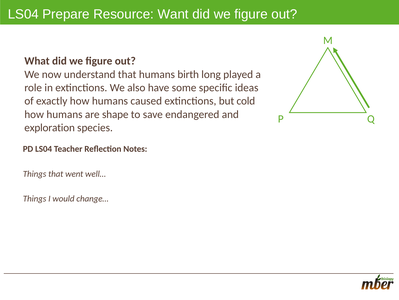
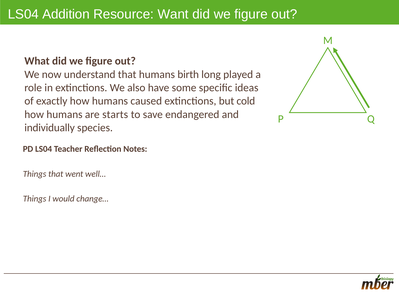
Prepare: Prepare -> Addition
shape: shape -> starts
exploration: exploration -> individually
